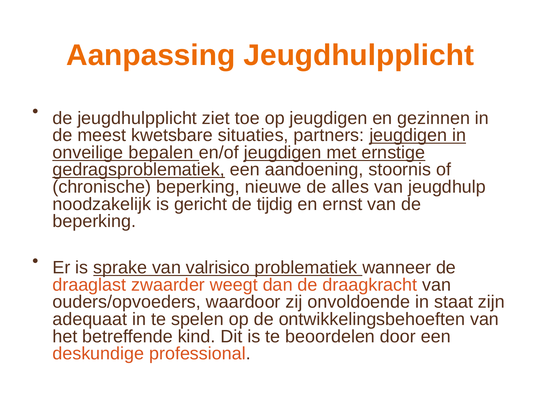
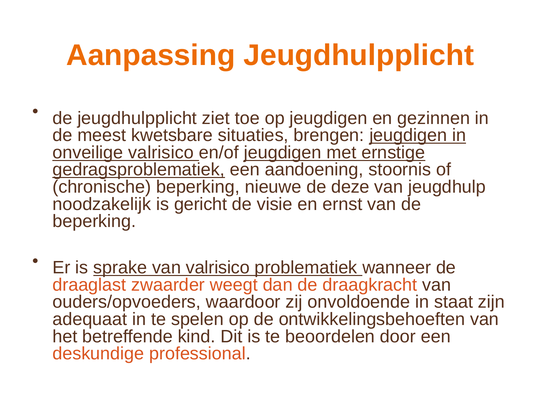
partners: partners -> brengen
onveilige bepalen: bepalen -> valrisico
alles: alles -> deze
tijdig: tijdig -> visie
